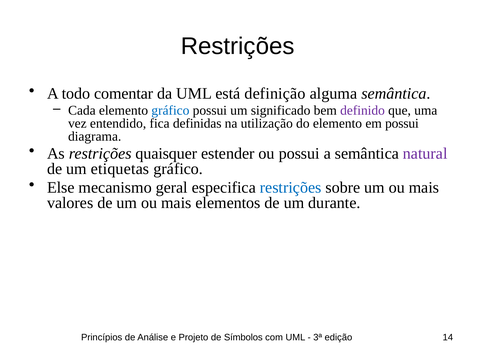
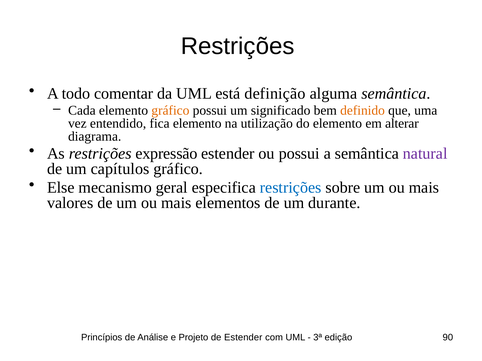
gráfico at (170, 111) colour: blue -> orange
definido colour: purple -> orange
fica definidas: definidas -> elemento
em possui: possui -> alterar
quaisquer: quaisquer -> expressão
etiquetas: etiquetas -> capítulos
de Símbolos: Símbolos -> Estender
14: 14 -> 90
